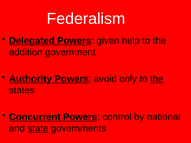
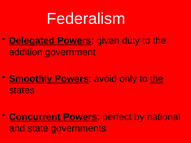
help: help -> duty
Authority: Authority -> Smoothly
control: control -> perfect
state underline: present -> none
